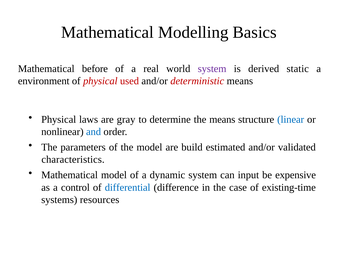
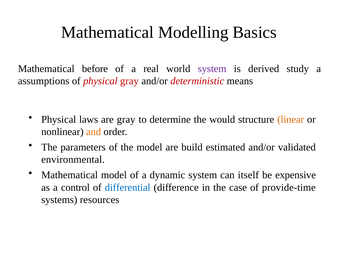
static: static -> study
environment: environment -> assumptions
physical used: used -> gray
the means: means -> would
linear colour: blue -> orange
and colour: blue -> orange
characteristics: characteristics -> environmental
input: input -> itself
existing-time: existing-time -> provide-time
